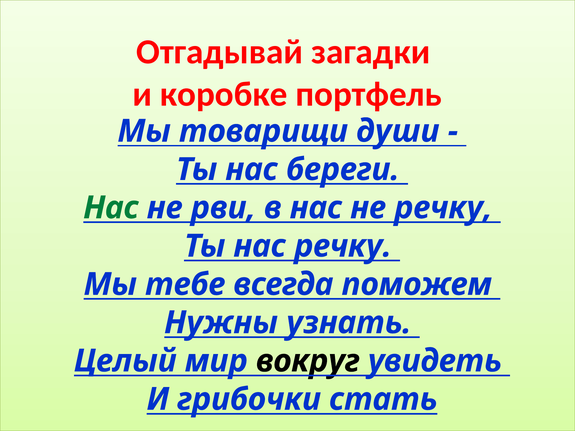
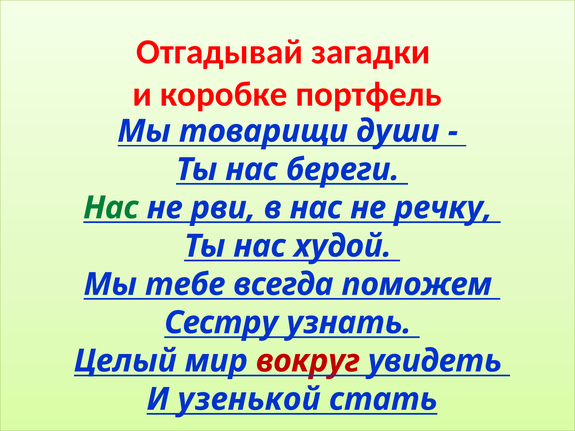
нас речку: речку -> худой
Нужны: Нужны -> Сестру
вокруг colour: black -> red
грибочки: грибочки -> узенькой
